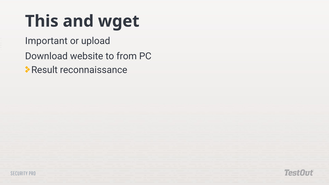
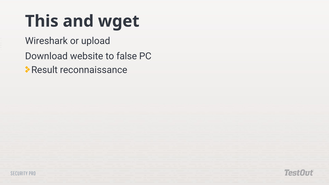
Important: Important -> Wireshark
from: from -> false
